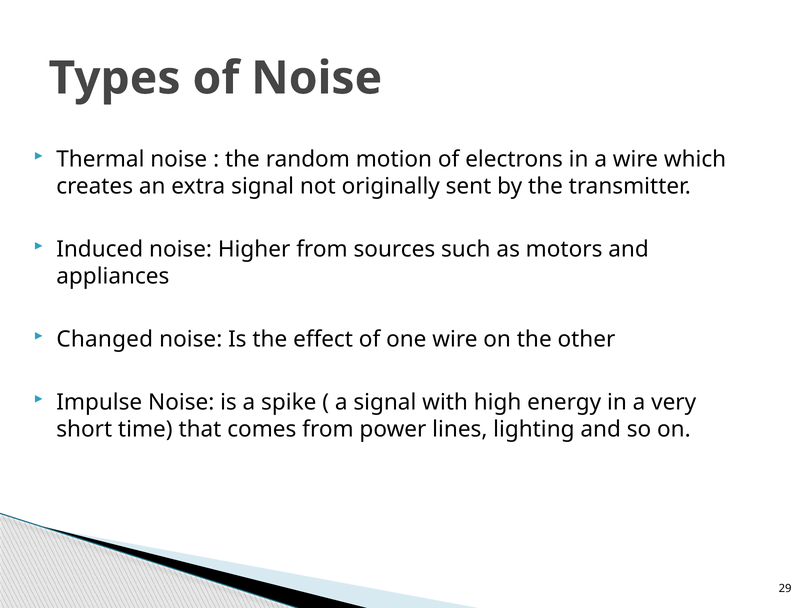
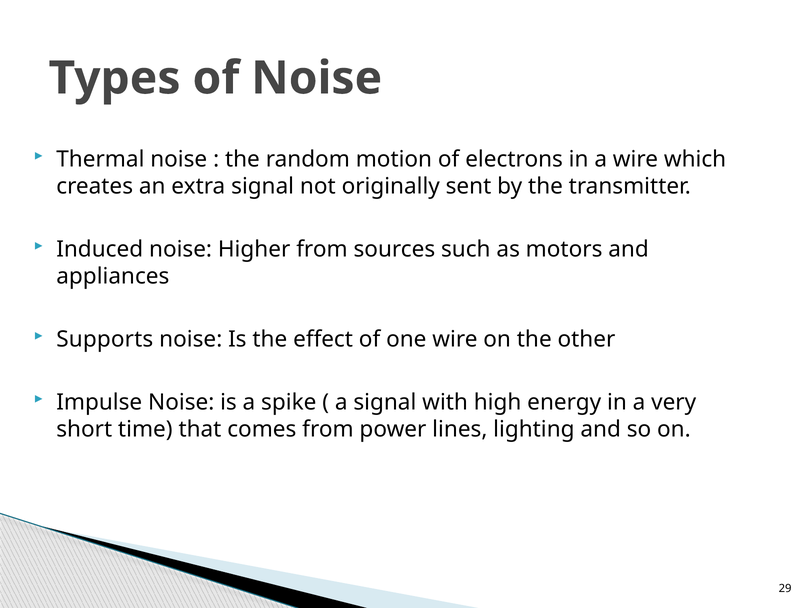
Changed: Changed -> Supports
